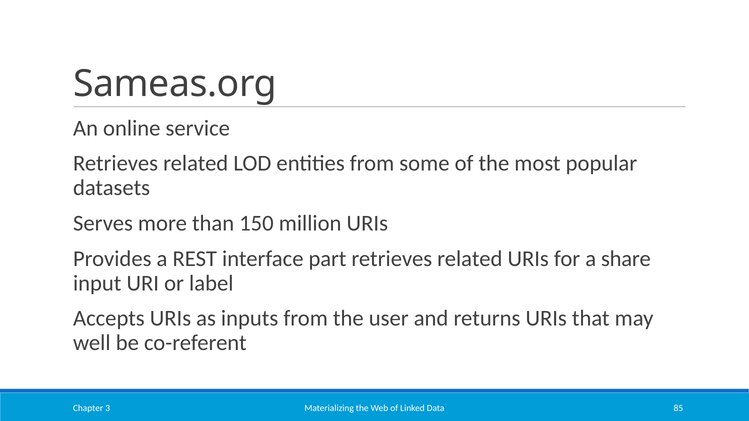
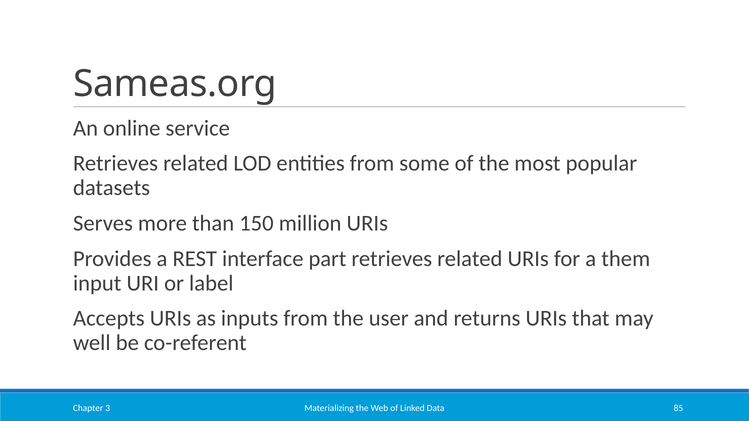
share: share -> them
